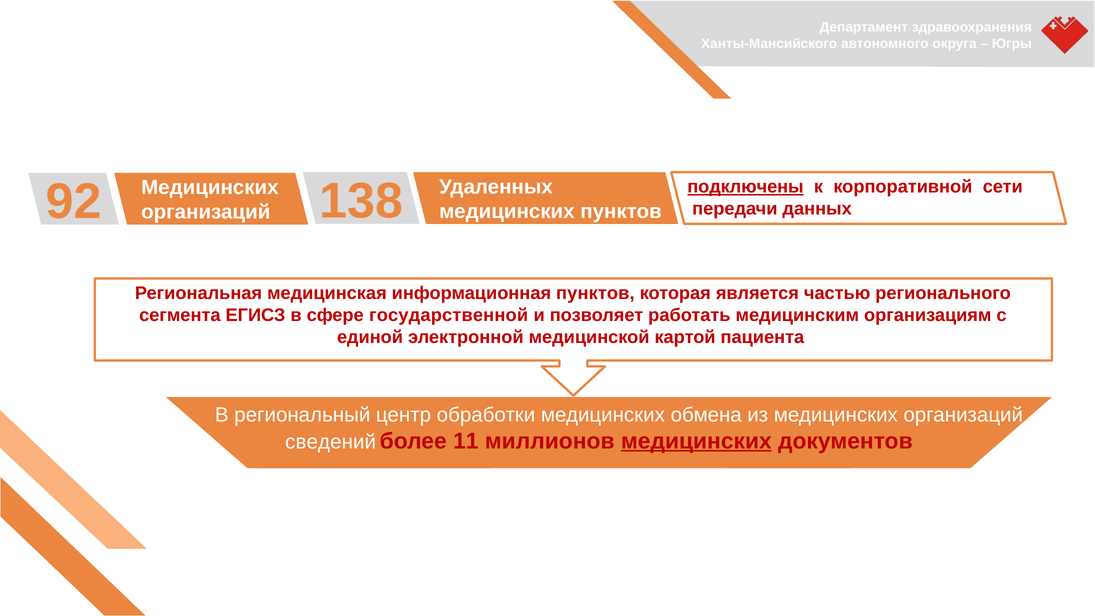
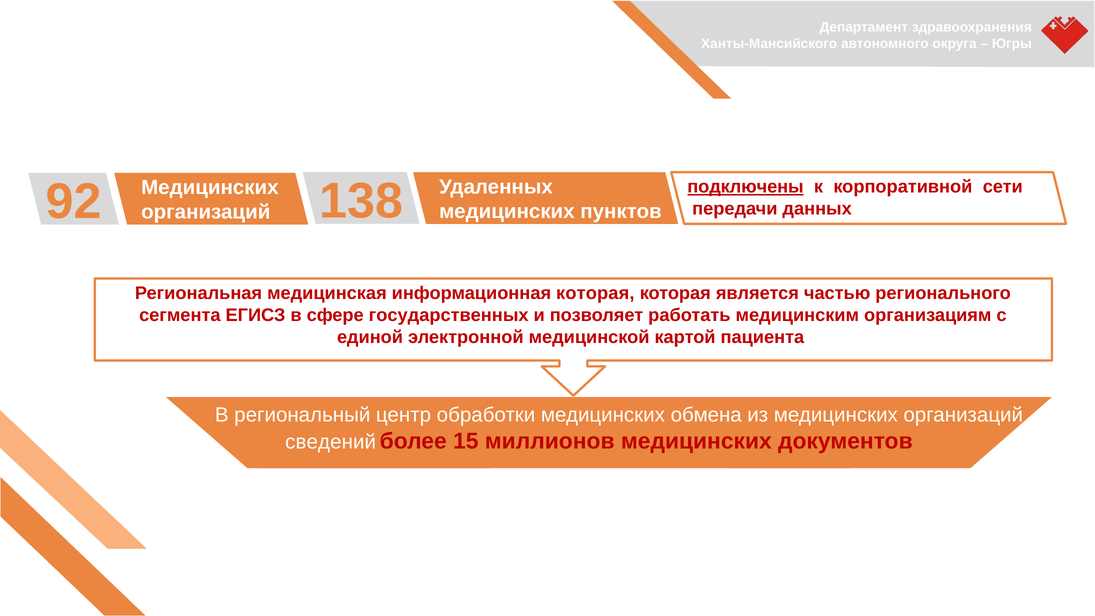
информационная пунктов: пунктов -> которая
государственной: государственной -> государственных
11: 11 -> 15
медицинских at (696, 441) underline: present -> none
